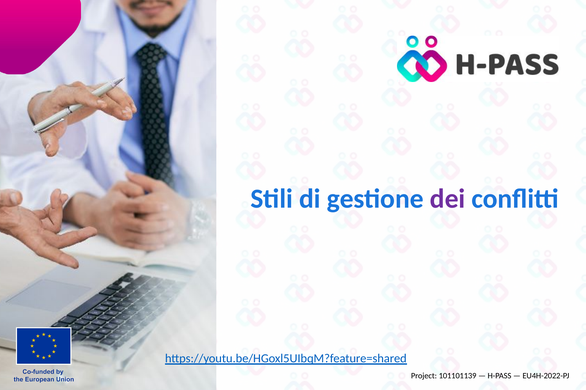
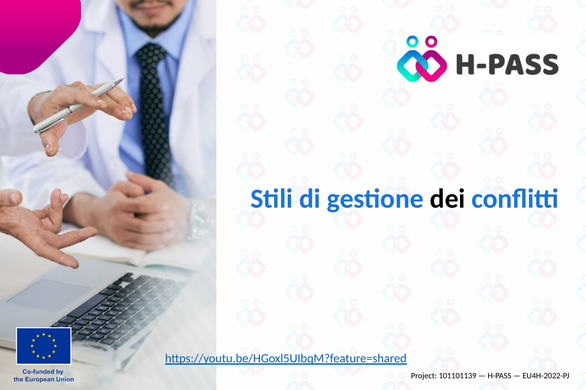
dei colour: purple -> black
